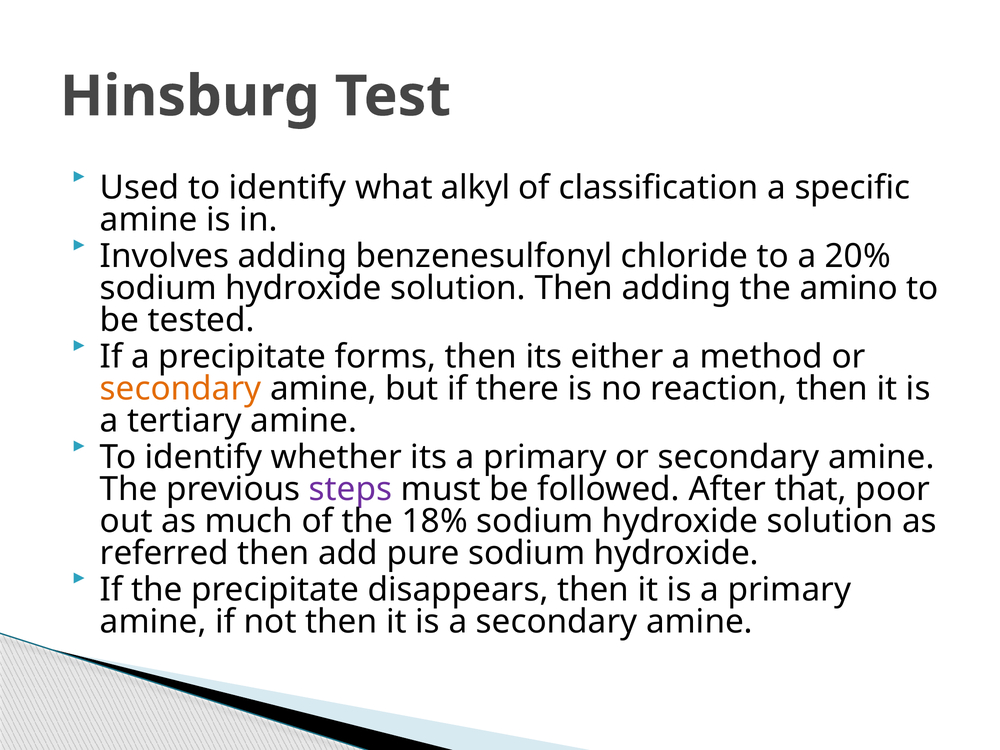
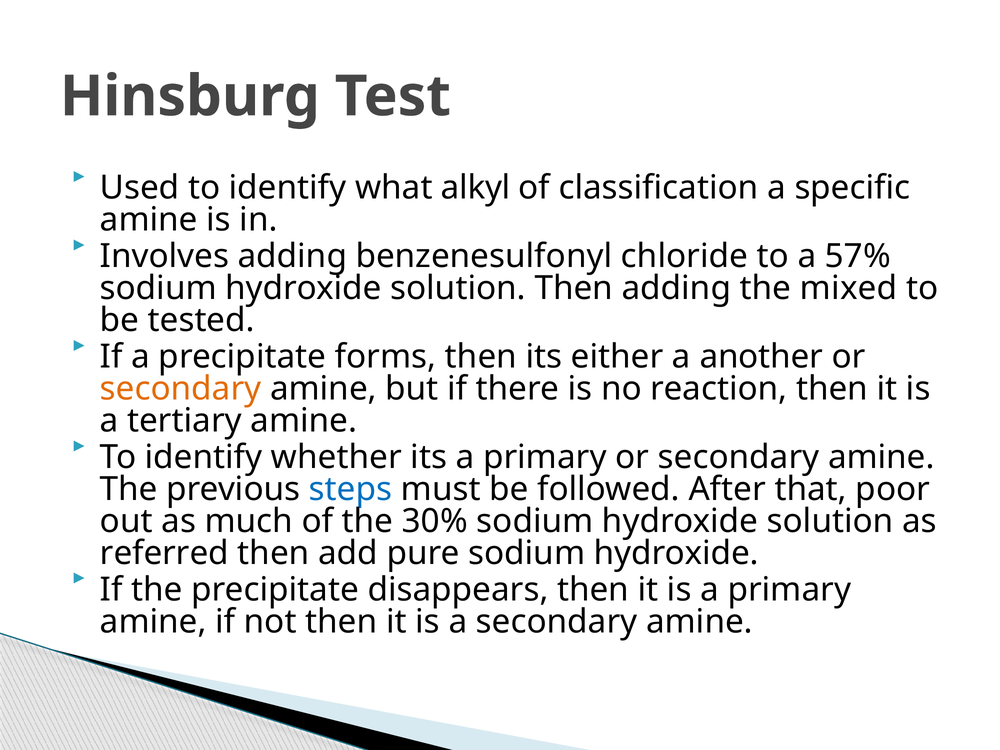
20%: 20% -> 57%
amino: amino -> mixed
method: method -> another
steps colour: purple -> blue
18%: 18% -> 30%
